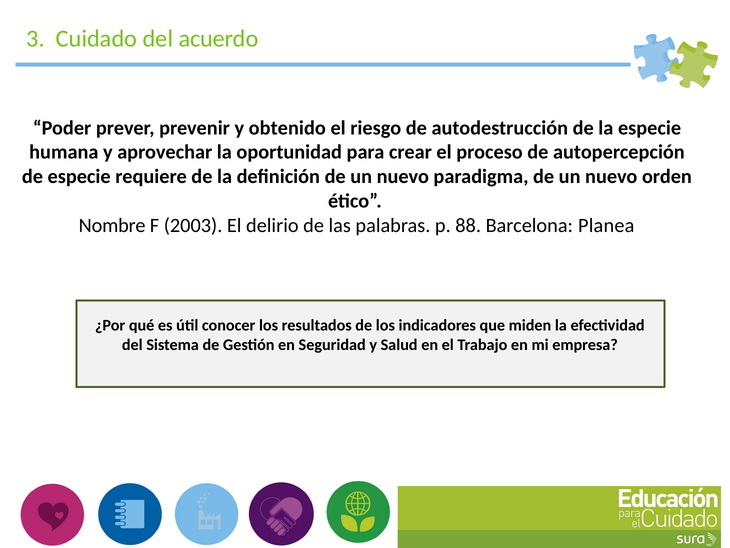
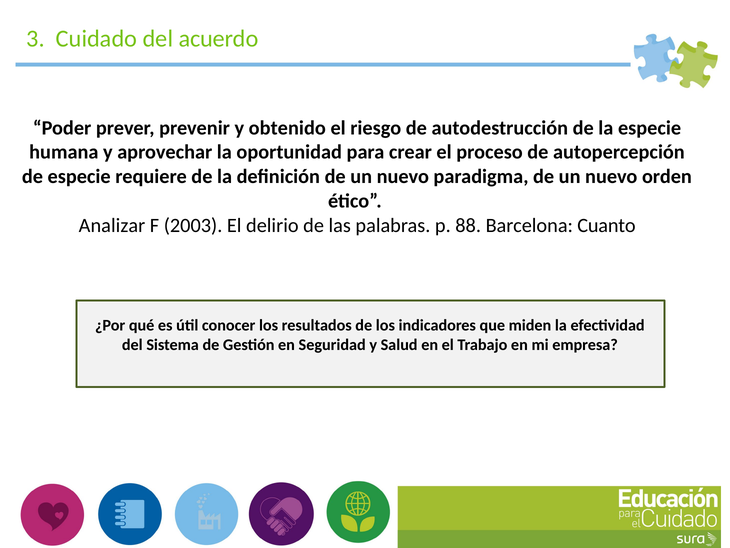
Nombre: Nombre -> Analizar
Planea: Planea -> Cuanto
